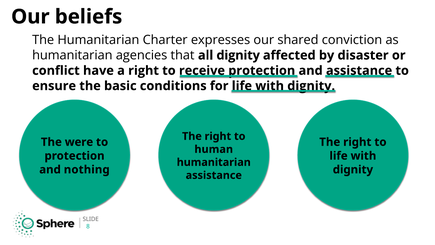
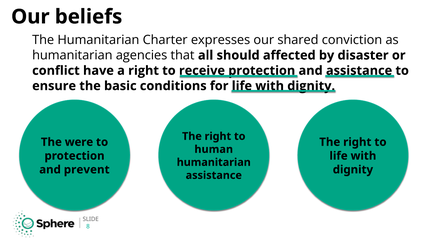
all dignity: dignity -> should
nothing: nothing -> prevent
